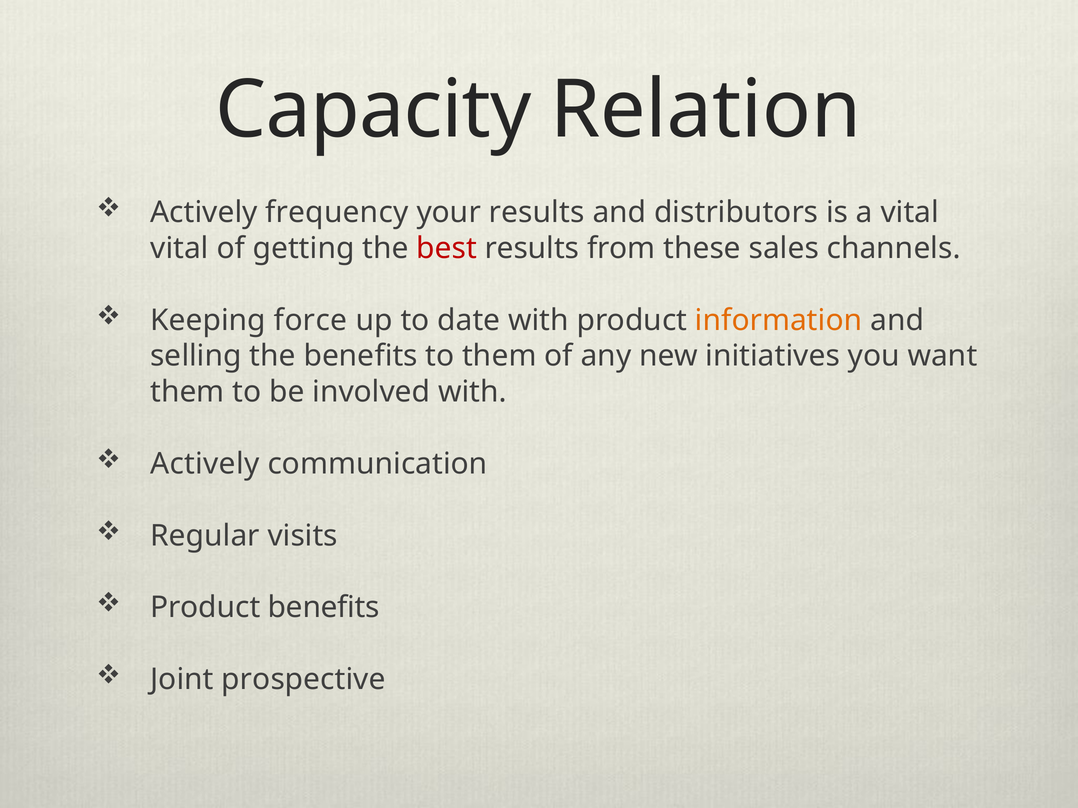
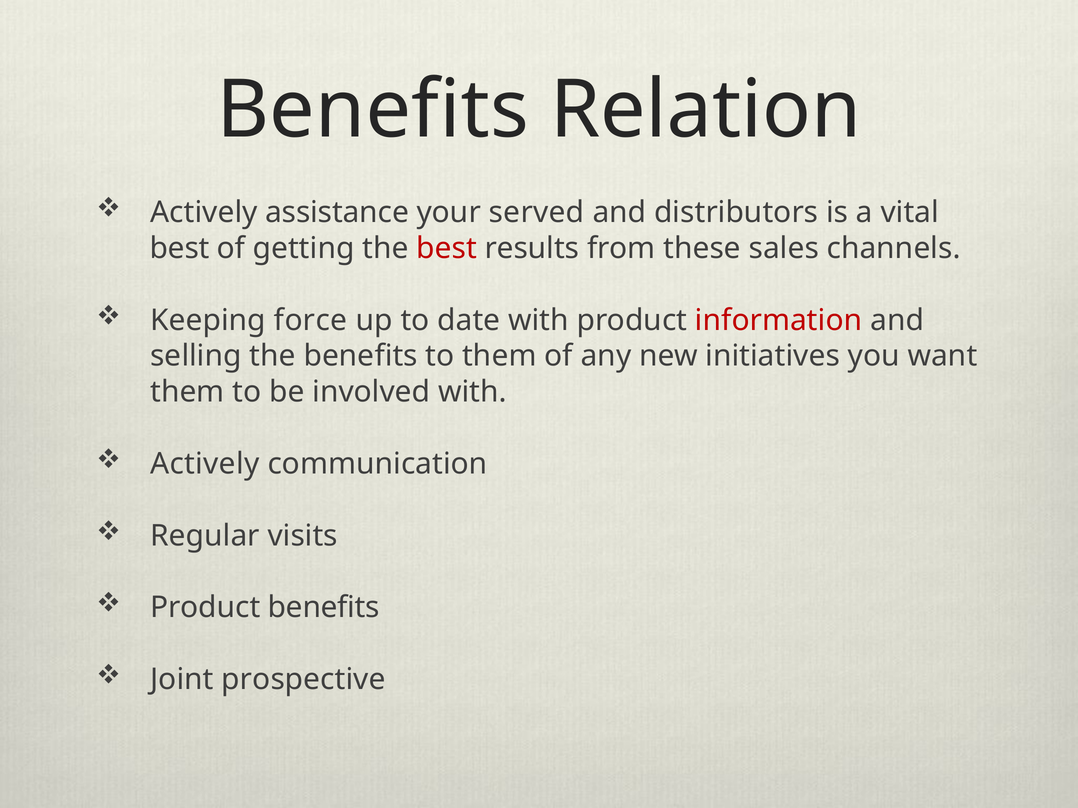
Capacity at (373, 110): Capacity -> Benefits
frequency: frequency -> assistance
your results: results -> served
vital at (179, 248): vital -> best
information colour: orange -> red
